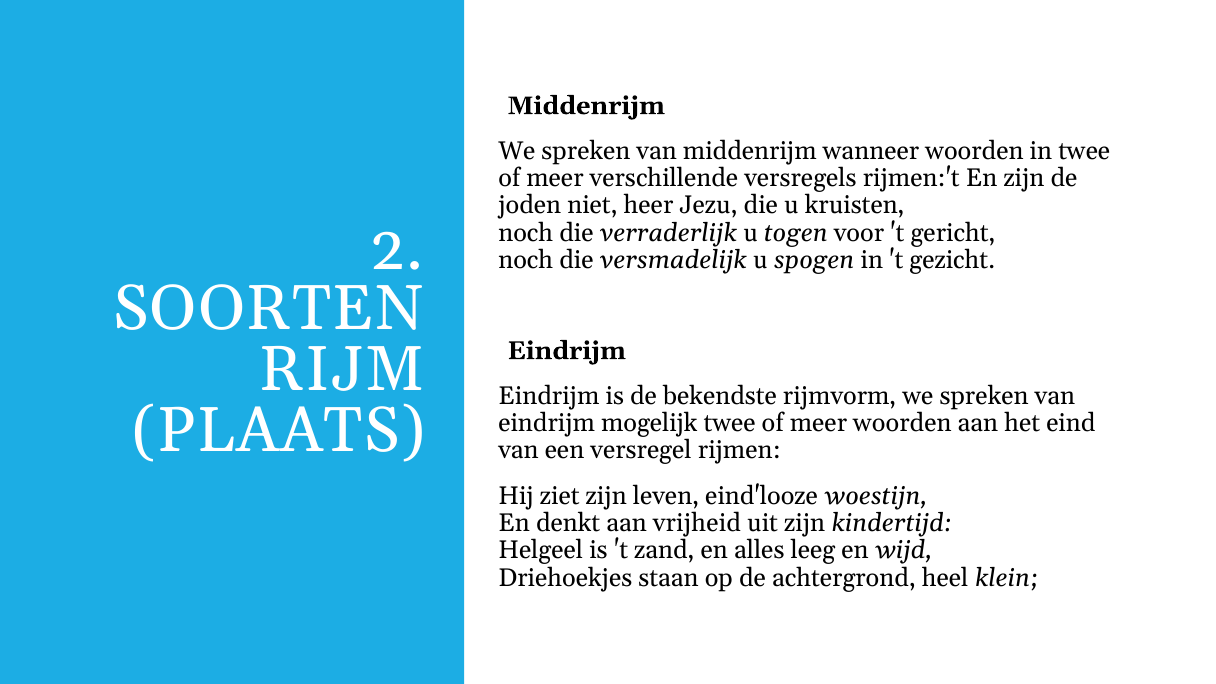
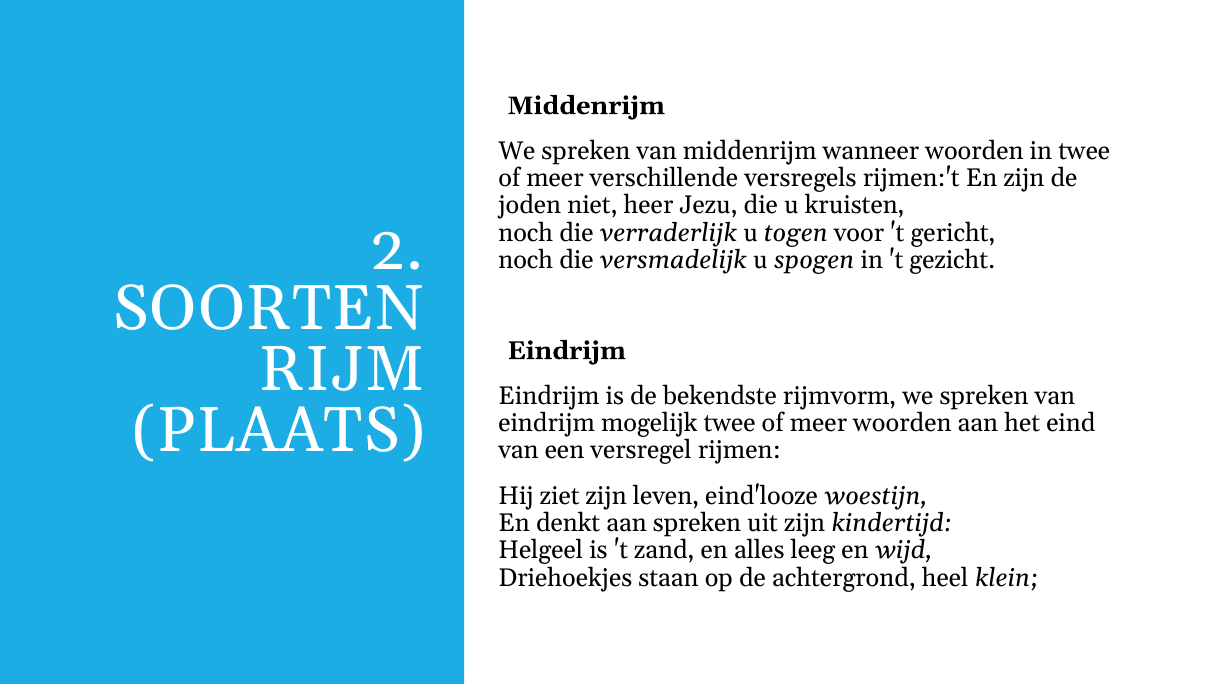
aan vrijheid: vrijheid -> spreken
